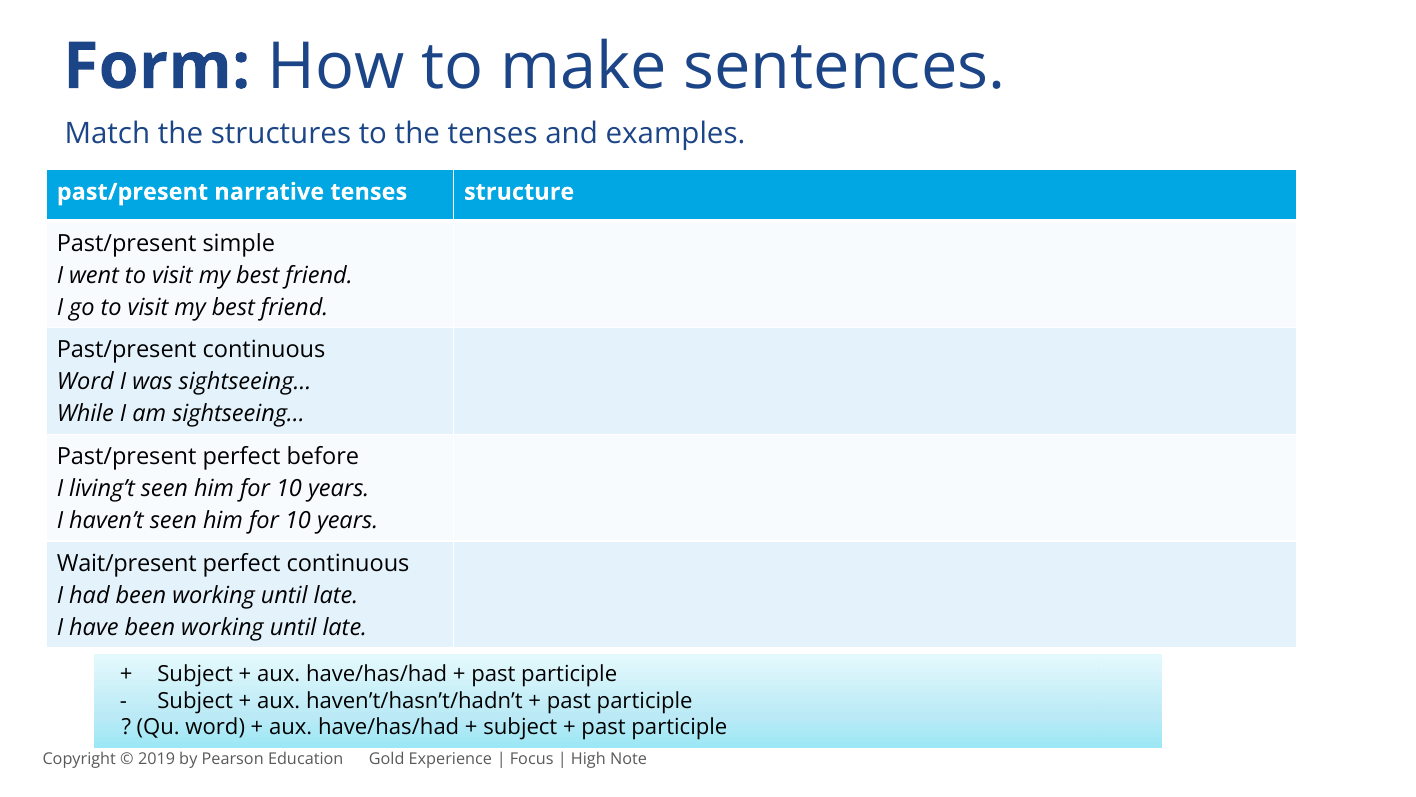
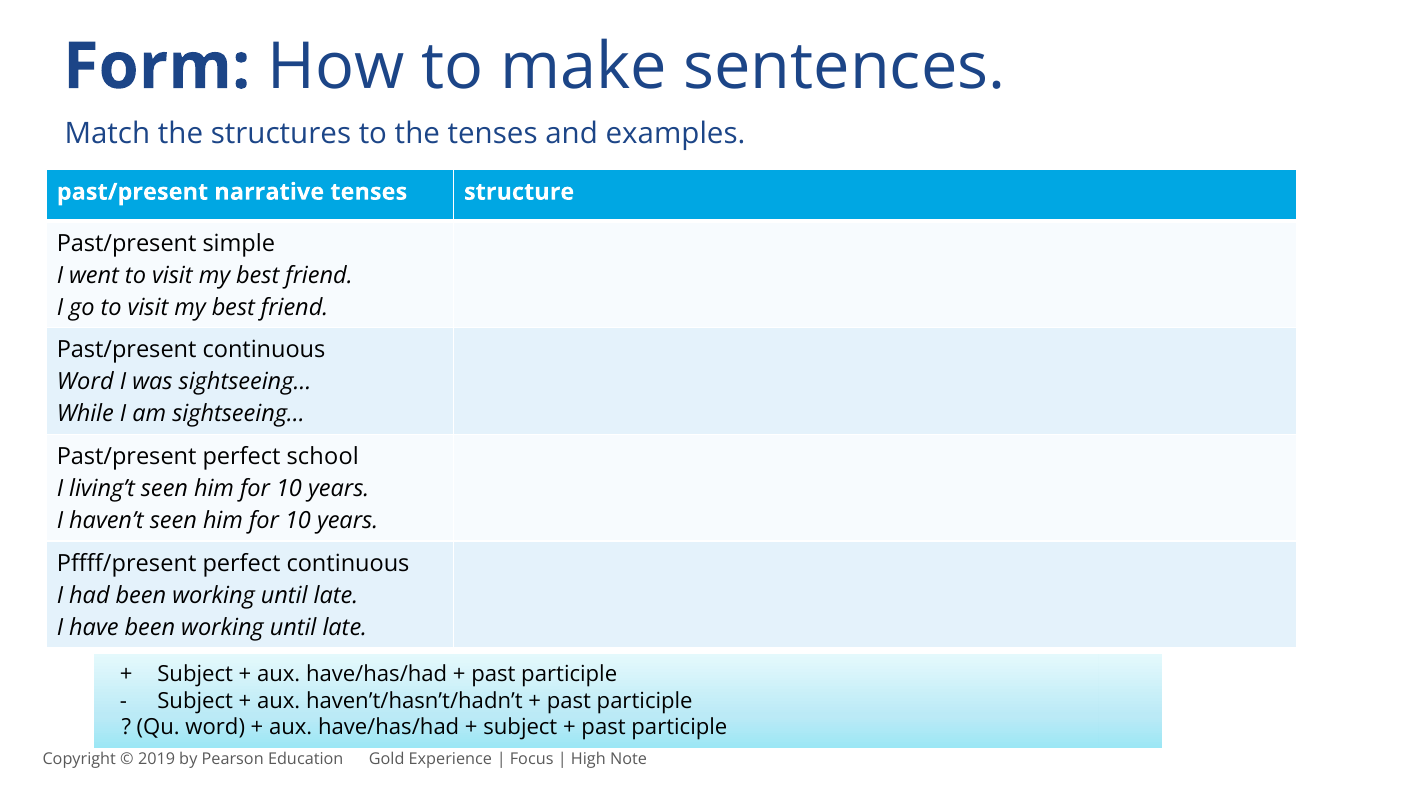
before: before -> school
Wait/present: Wait/present -> Pffff/present
